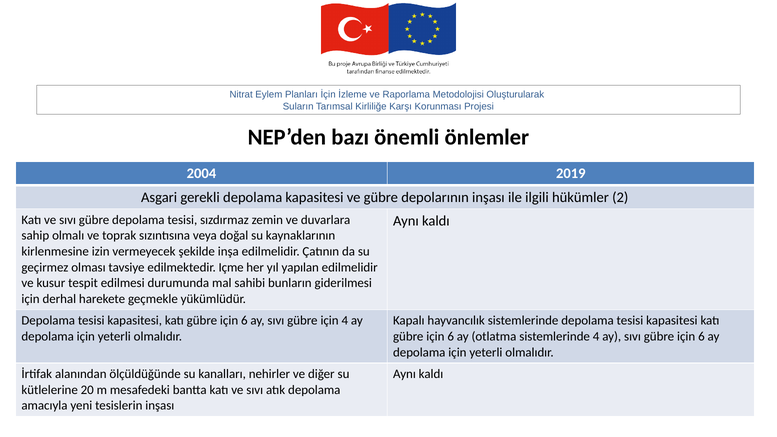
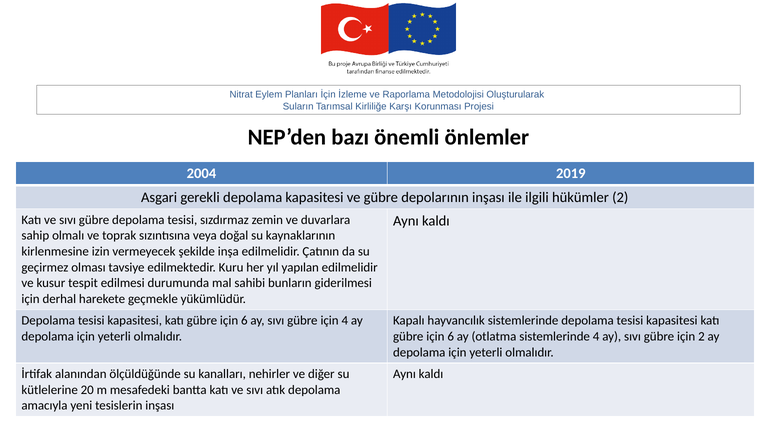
Içme: Içme -> Kuru
sıvı gübre için 6: 6 -> 2
